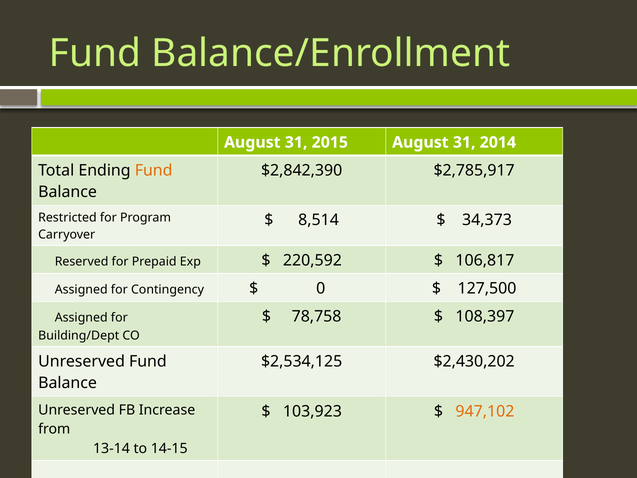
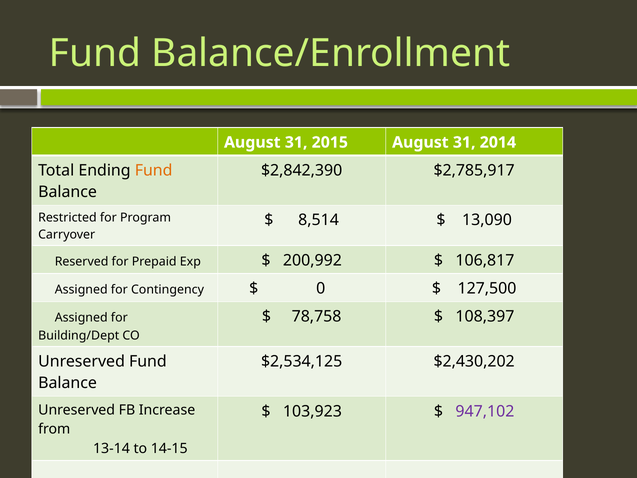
34,373: 34,373 -> 13,090
220,592: 220,592 -> 200,992
947,102 colour: orange -> purple
